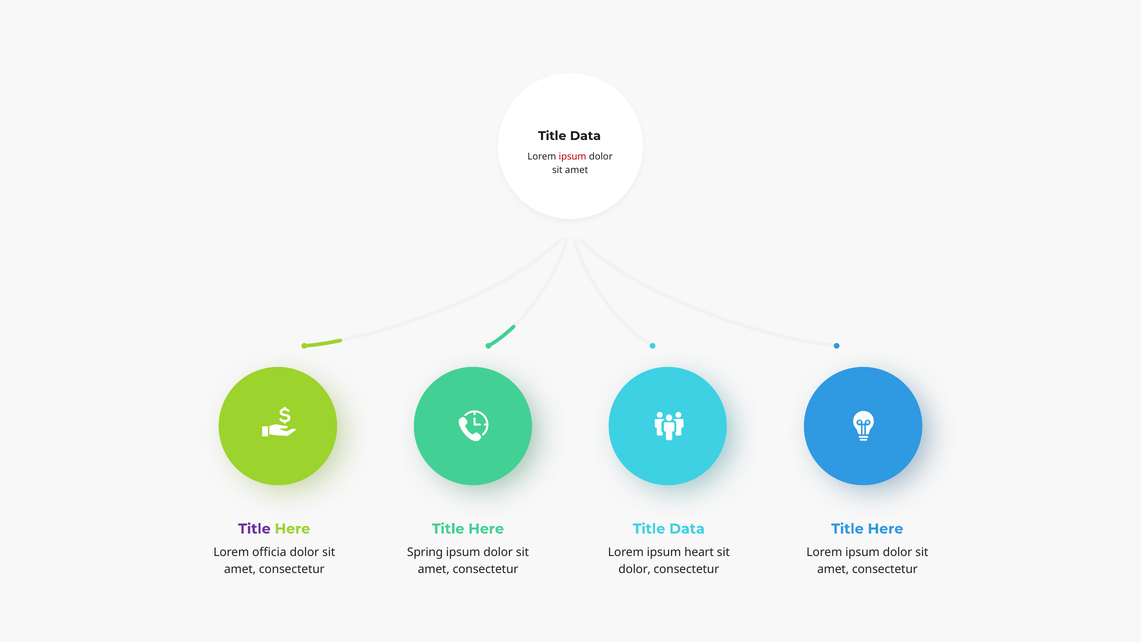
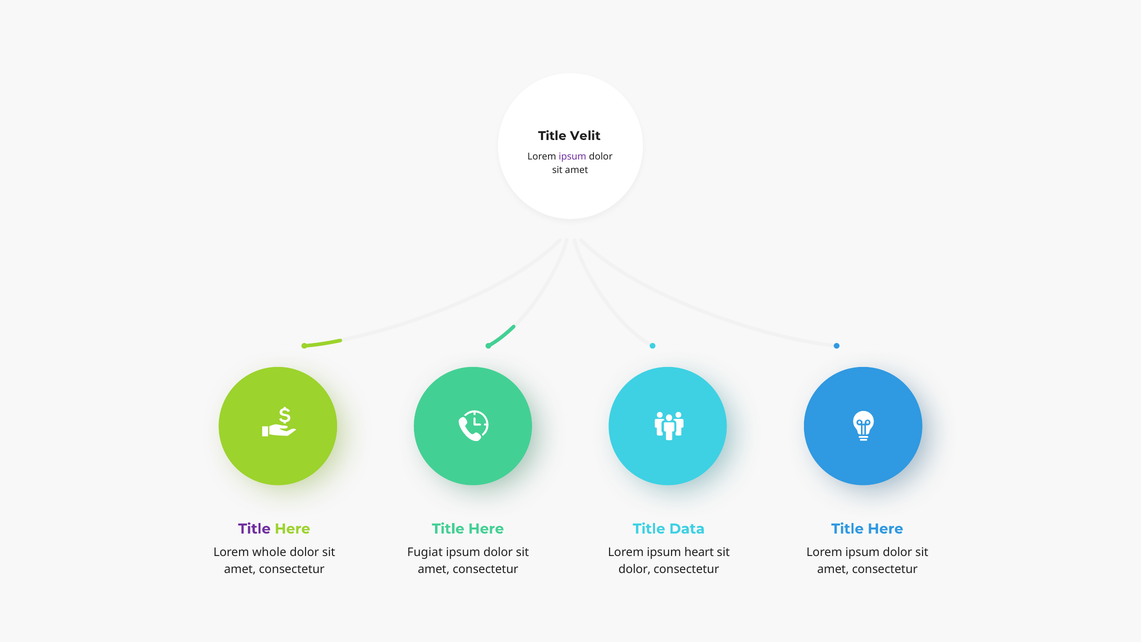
Data at (585, 136): Data -> Velit
ipsum at (573, 156) colour: red -> purple
officia: officia -> whole
Spring: Spring -> Fugiat
